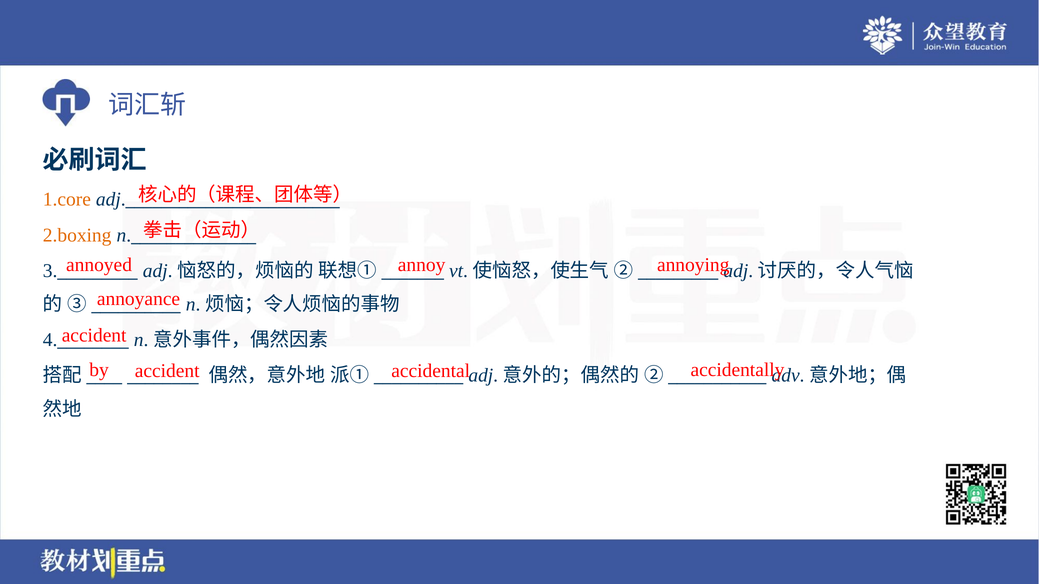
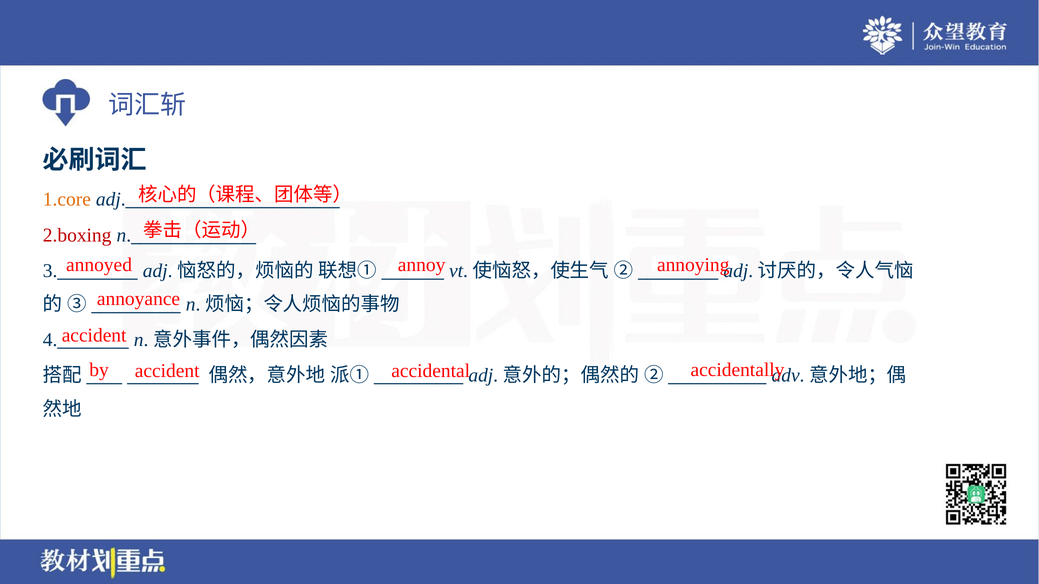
2.boxing colour: orange -> red
